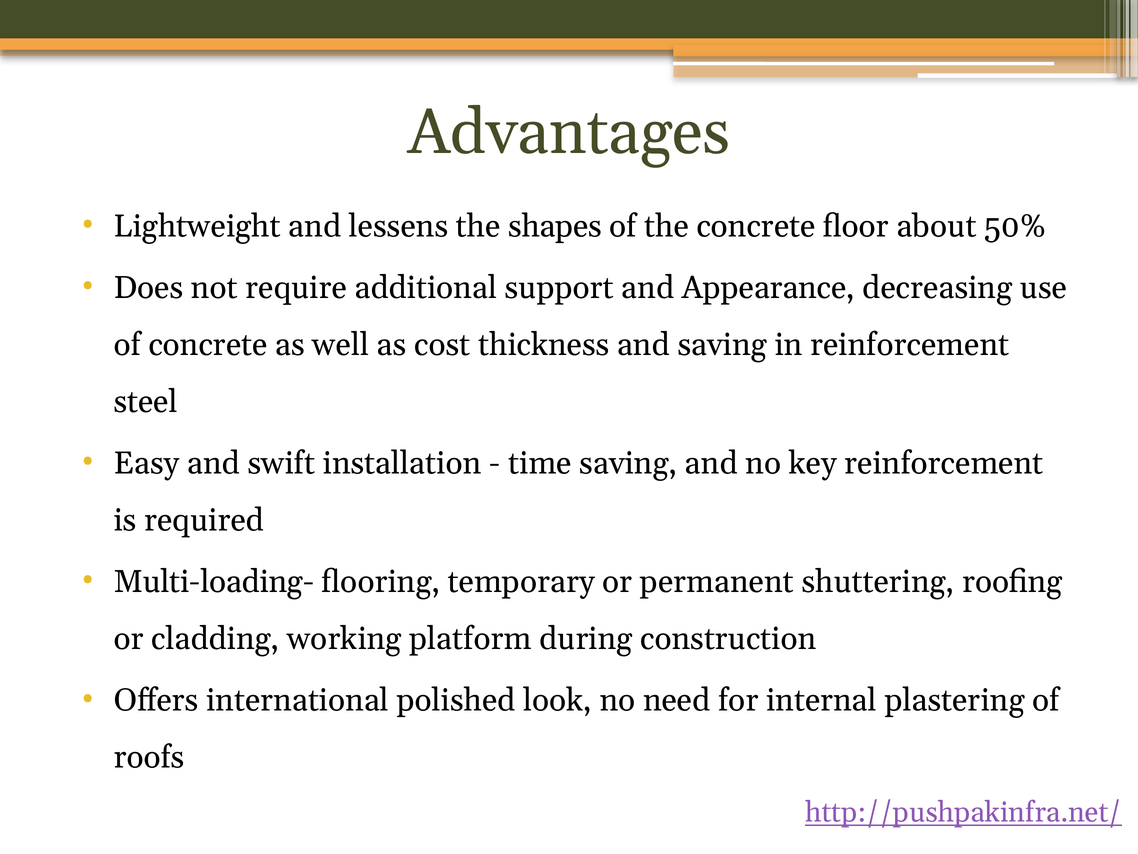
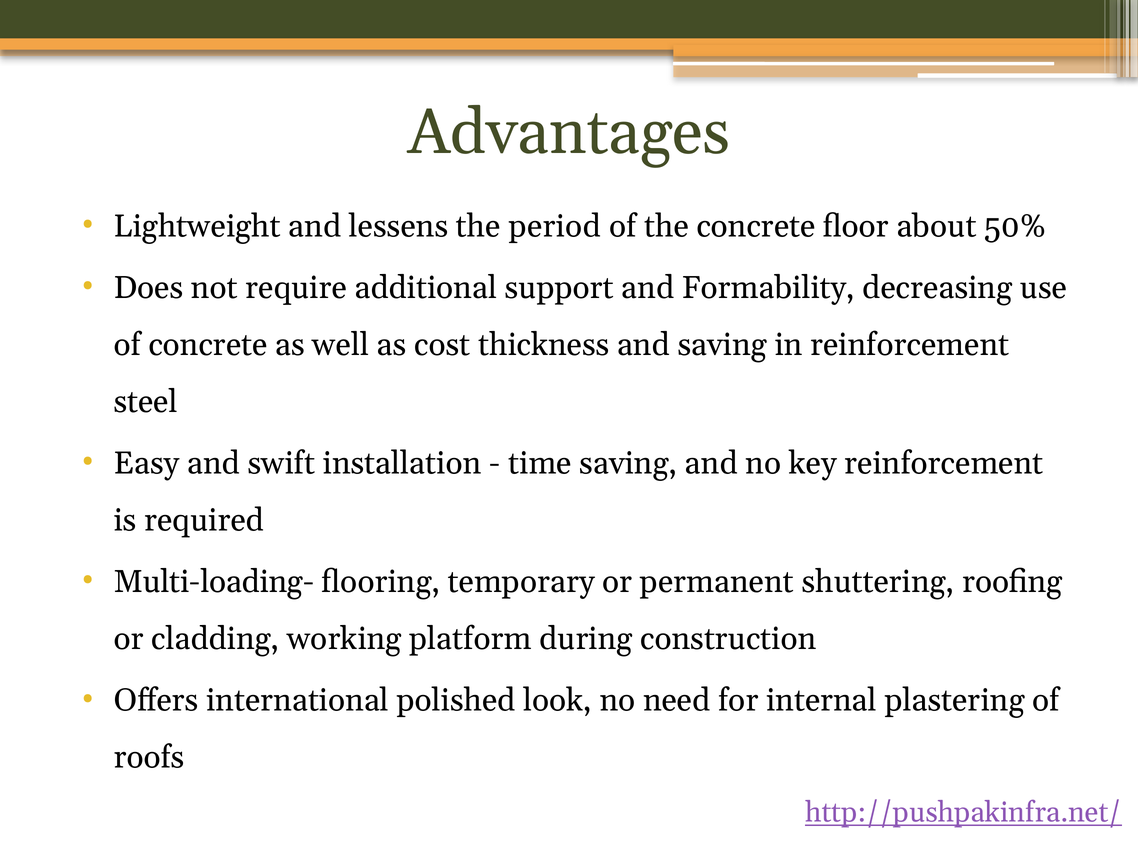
shapes: shapes -> period
Appearance: Appearance -> Formability
